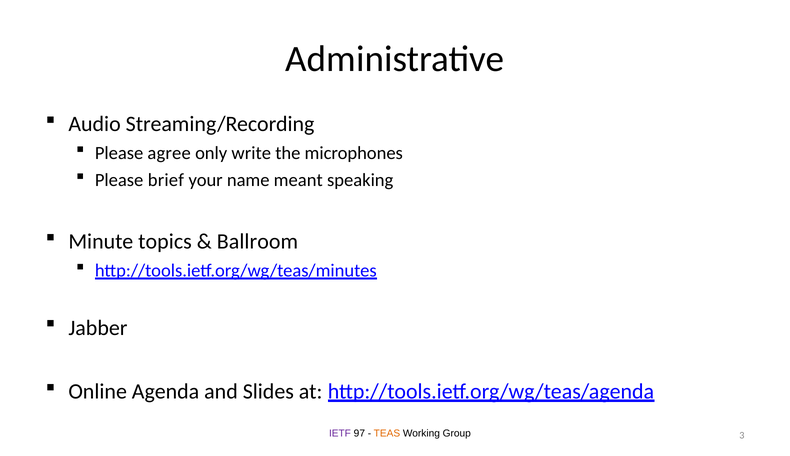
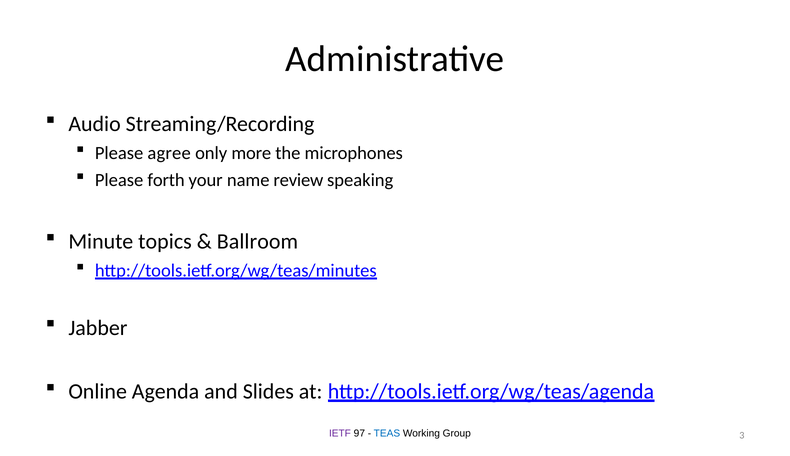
write: write -> more
brief: brief -> forth
meant: meant -> review
TEAS colour: orange -> blue
